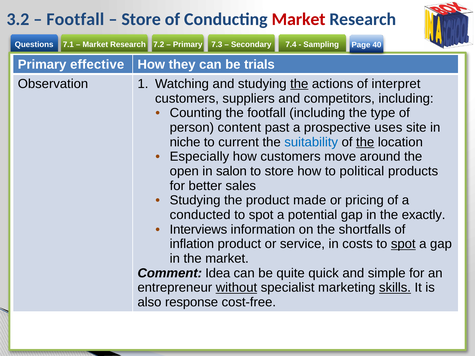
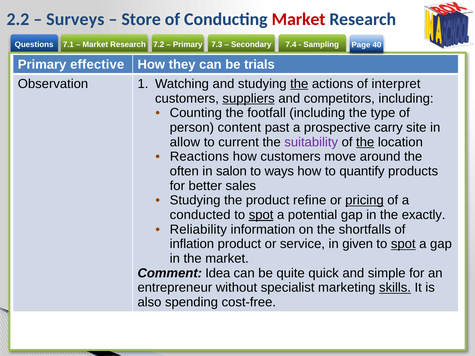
3.2: 3.2 -> 2.2
Footfall at (75, 19): Footfall -> Surveys
suppliers underline: none -> present
uses: uses -> carry
niche: niche -> allow
suitability colour: blue -> purple
Especially: Especially -> Reactions
open: open -> often
to store: store -> ways
political: political -> quantify
made: made -> refine
pricing underline: none -> present
spot at (261, 215) underline: none -> present
Interviews: Interviews -> Reliability
costs: costs -> given
without underline: present -> none
response: response -> spending
